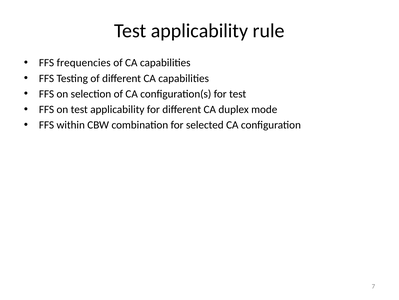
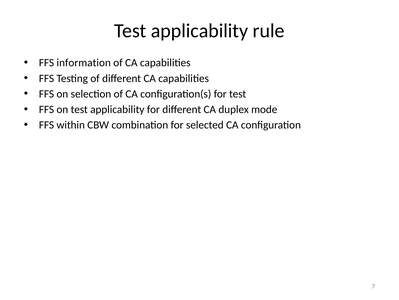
frequencies: frequencies -> information
